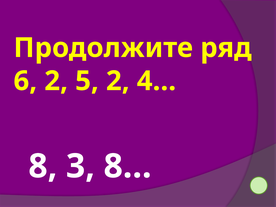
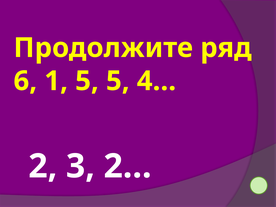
6 2: 2 -> 1
5 2: 2 -> 5
8: 8 -> 2
8…: 8… -> 2…
